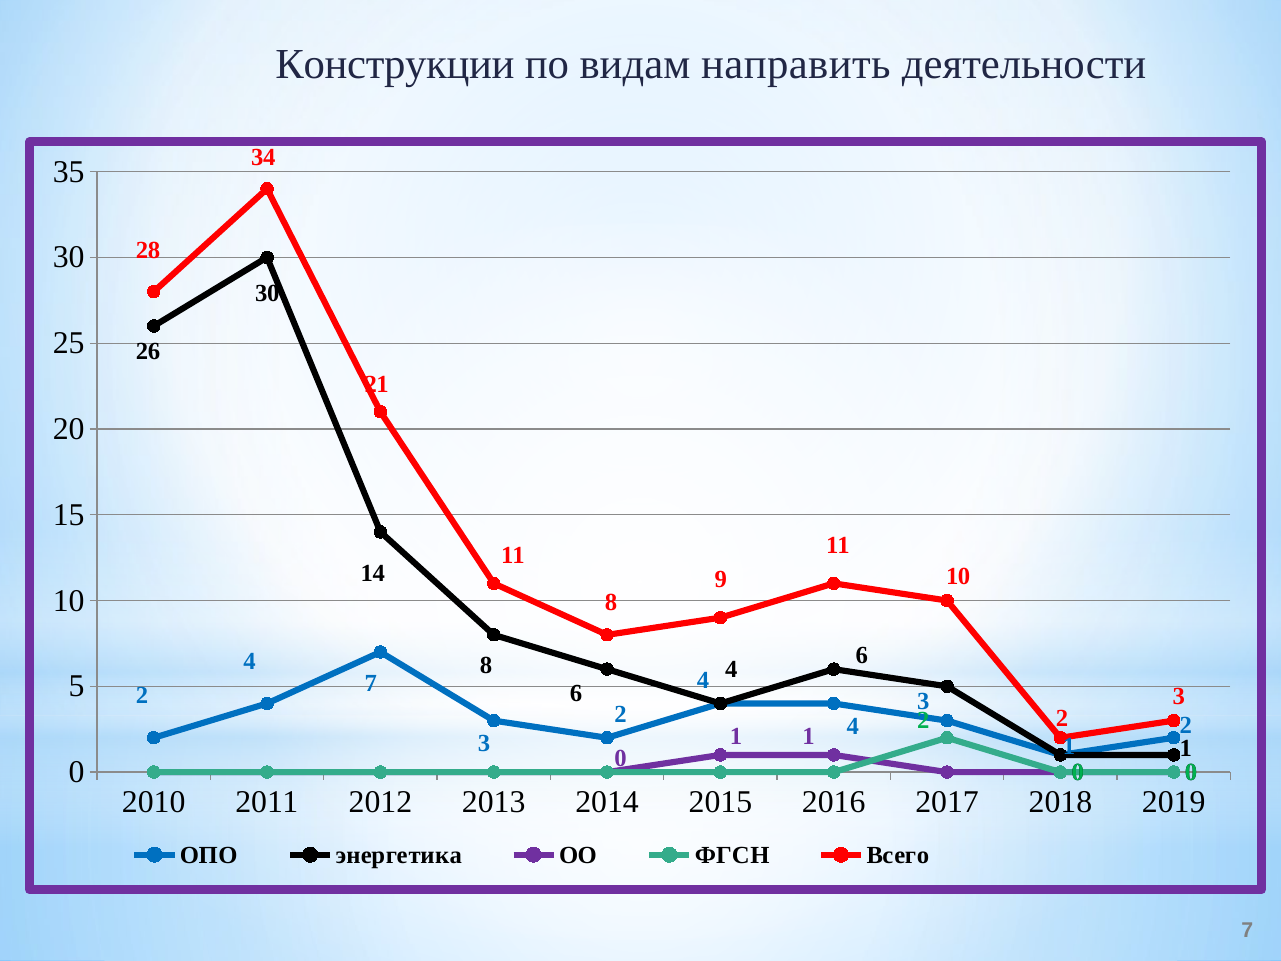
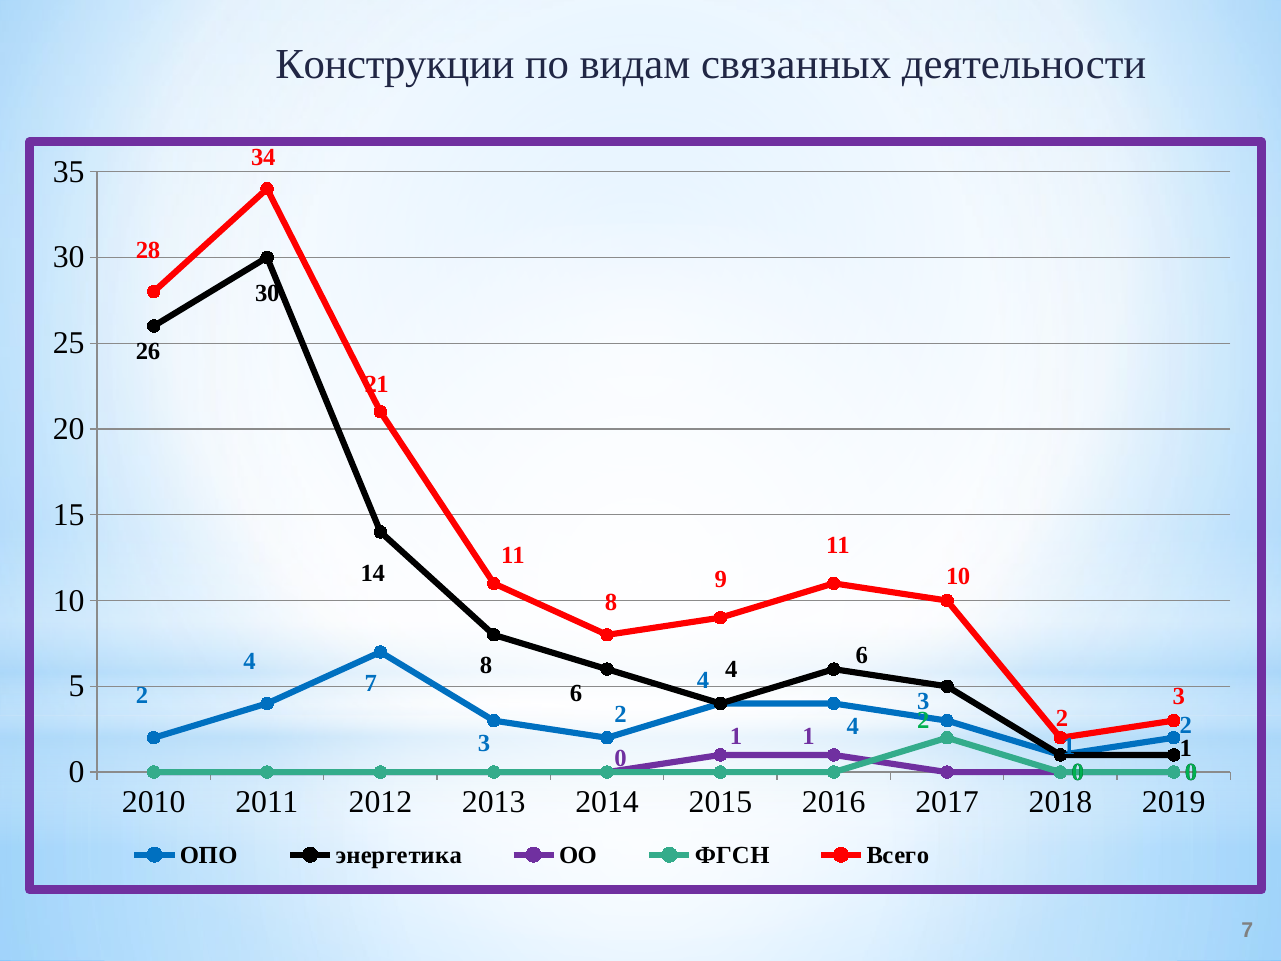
направить: направить -> связанных
